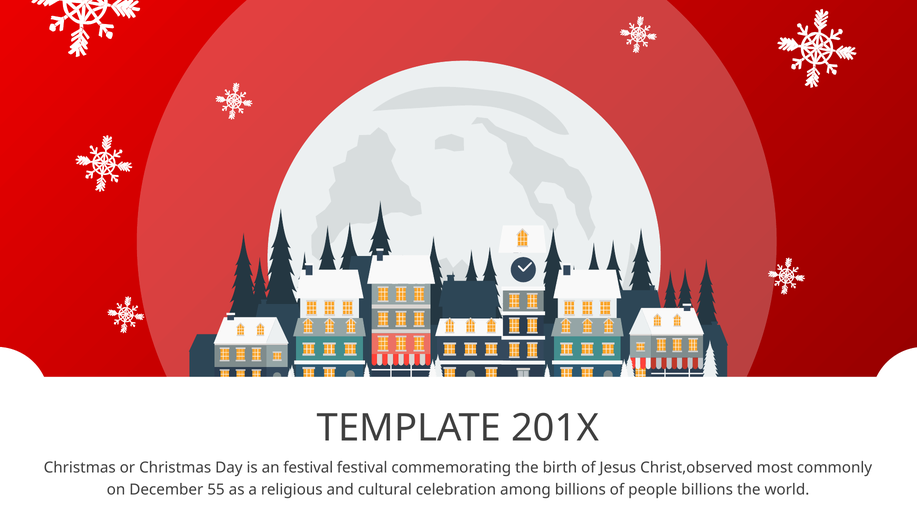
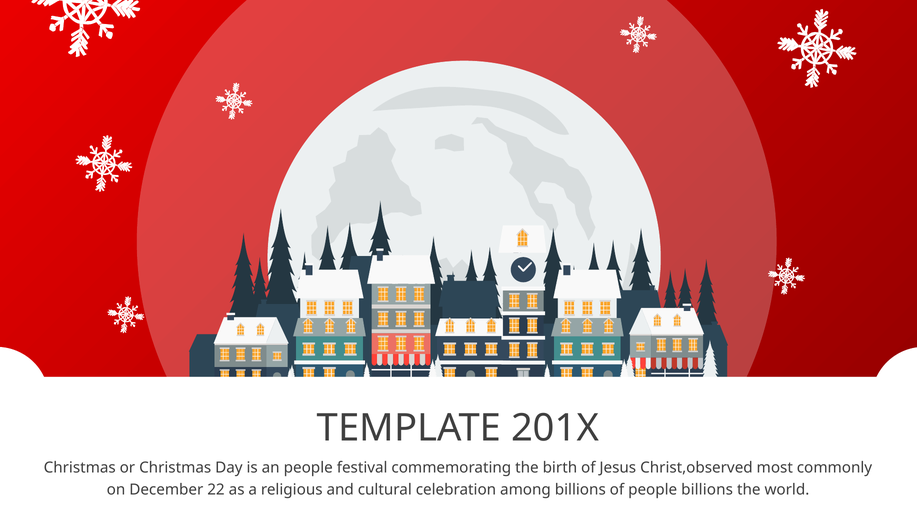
an festival: festival -> people
55: 55 -> 22
